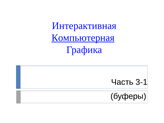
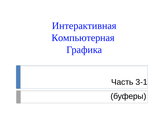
Компьютерная underline: present -> none
